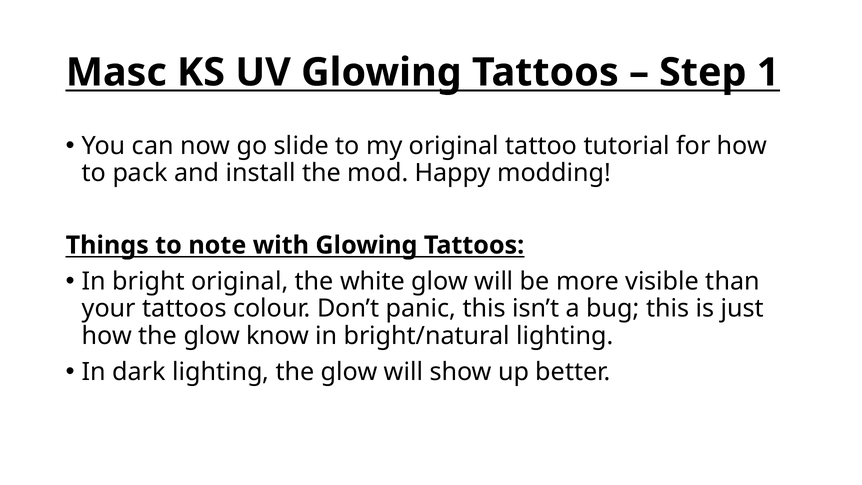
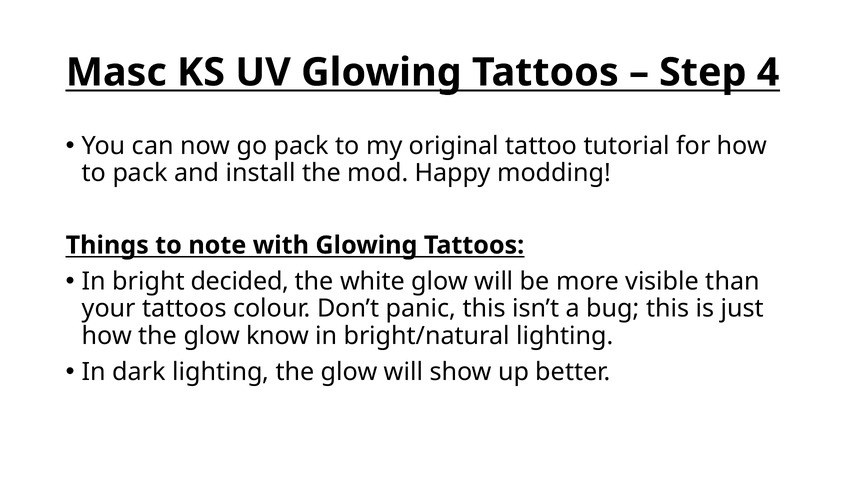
1: 1 -> 4
go slide: slide -> pack
bright original: original -> decided
